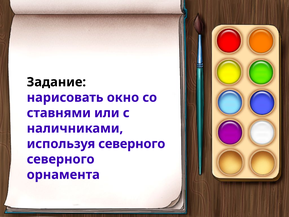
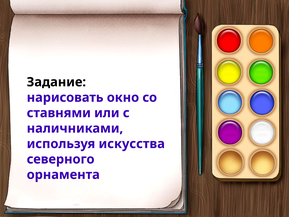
используя северного: северного -> искусства
